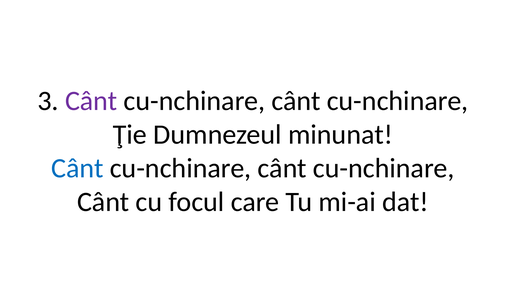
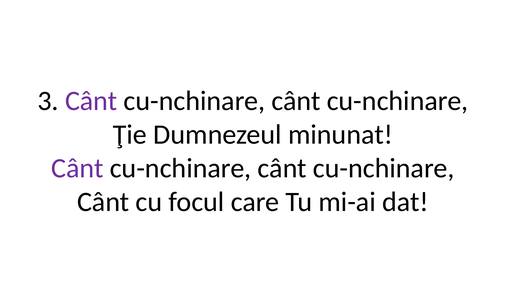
Cânt at (77, 169) colour: blue -> purple
